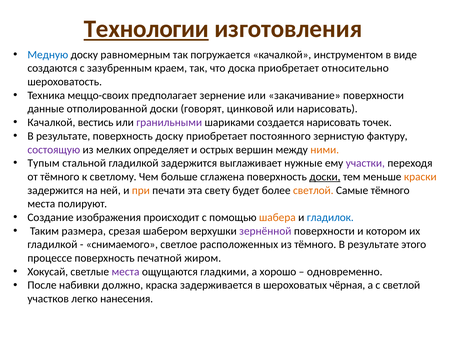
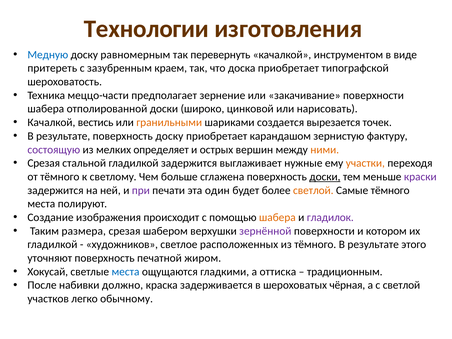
Технологии underline: present -> none
погружается: погружается -> перевернуть
создаются: создаются -> притереть
относительно: относительно -> типографской
меццо-своих: меццо-своих -> меццо-части
данные at (46, 109): данные -> шабера
говорят: говорят -> широко
гранильными colour: purple -> orange
создается нарисовать: нарисовать -> вырезается
постоянного: постоянного -> карандашом
Тупым at (44, 163): Тупым -> Срезая
участки colour: purple -> orange
краски colour: orange -> purple
при colour: orange -> purple
свету: свету -> один
гладилок colour: blue -> purple
снимаемого: снимаемого -> художников
процессе: процессе -> уточняют
места at (126, 272) colour: purple -> blue
хорошо: хорошо -> оттиска
одновременно: одновременно -> традиционным
нанесения: нанесения -> обычному
